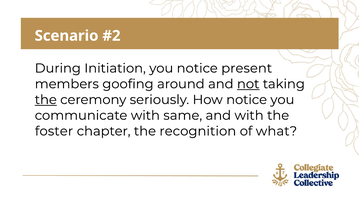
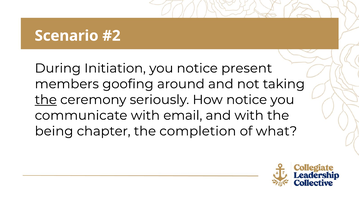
not underline: present -> none
same: same -> email
foster: foster -> being
recognition: recognition -> completion
